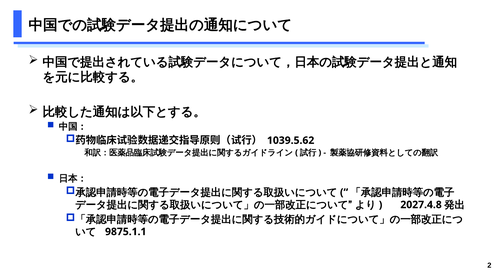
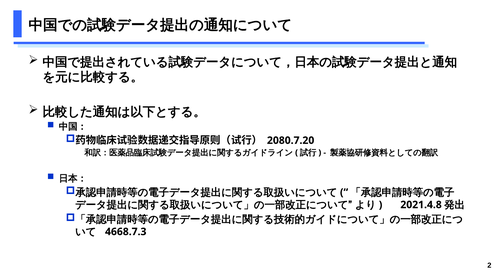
1039.5.62: 1039.5.62 -> 2080.7.20
2027.4.8: 2027.4.8 -> 2021.4.8
9875.1.1: 9875.1.1 -> 4668.7.3
